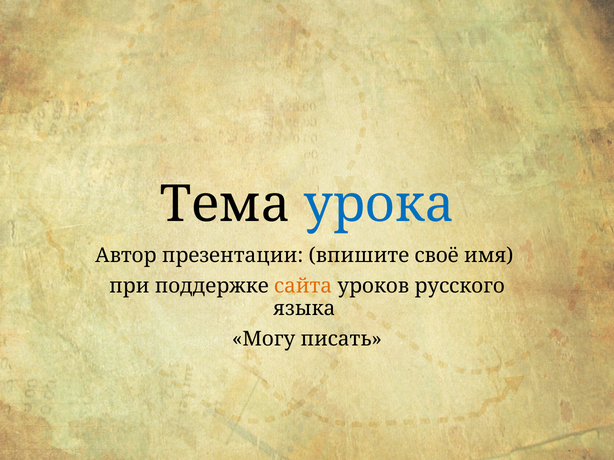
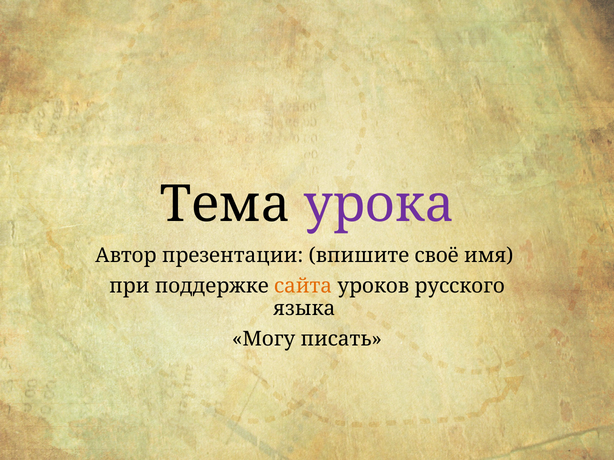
урока colour: blue -> purple
